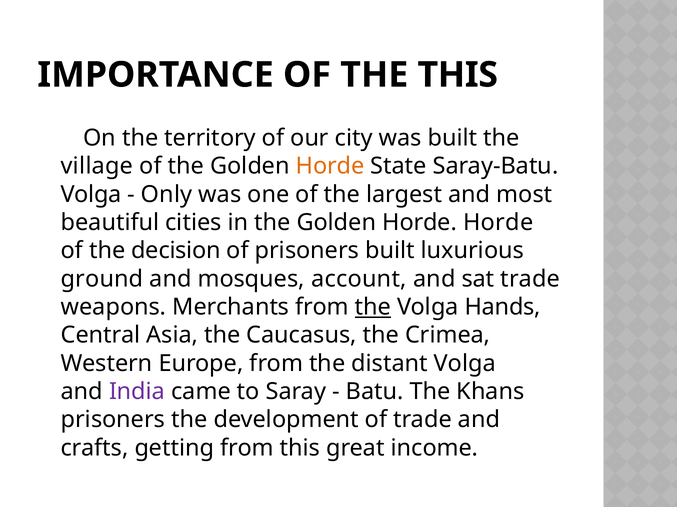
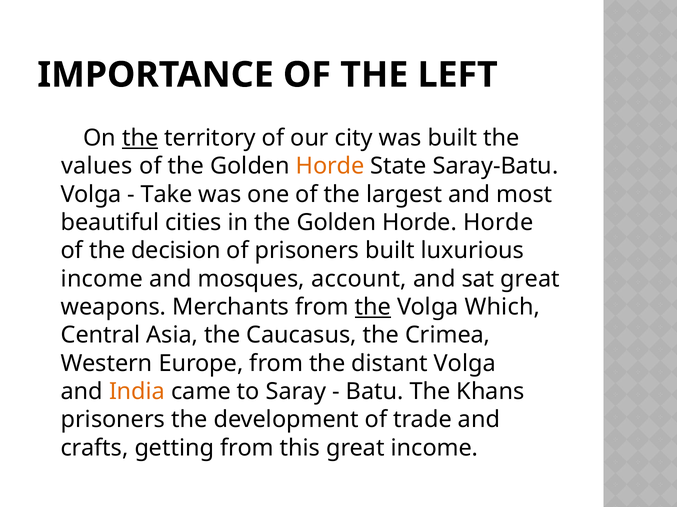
THE THIS: THIS -> LEFT
the at (140, 138) underline: none -> present
village: village -> values
Only: Only -> Take
ground at (102, 279): ground -> income
sat trade: trade -> great
Hands: Hands -> Which
India colour: purple -> orange
